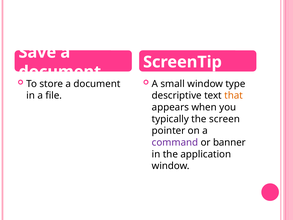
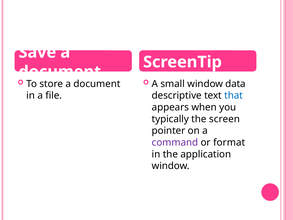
type: type -> data
that colour: orange -> blue
banner: banner -> format
